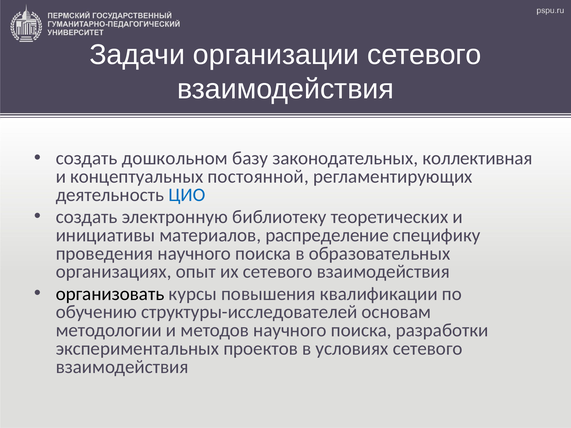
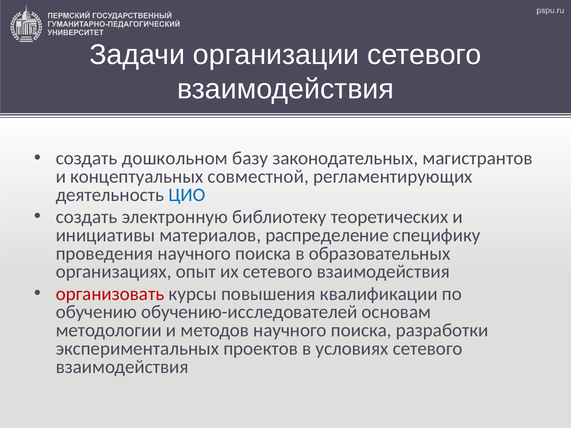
коллективная: коллективная -> магистрантов
постоянной: постоянной -> совместной
организовать colour: black -> red
структуры-исследователей: структуры-исследователей -> обучению-исследователей
